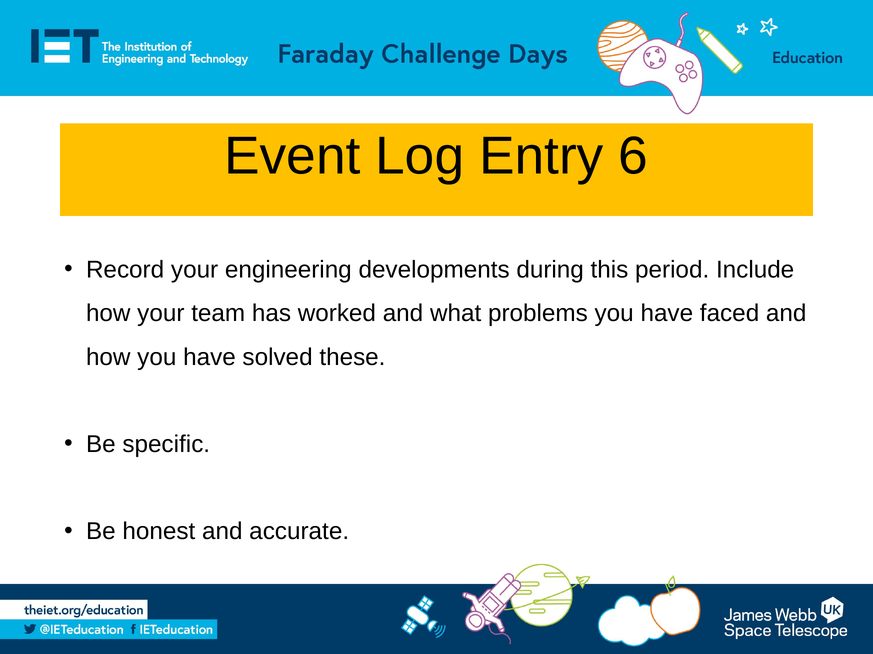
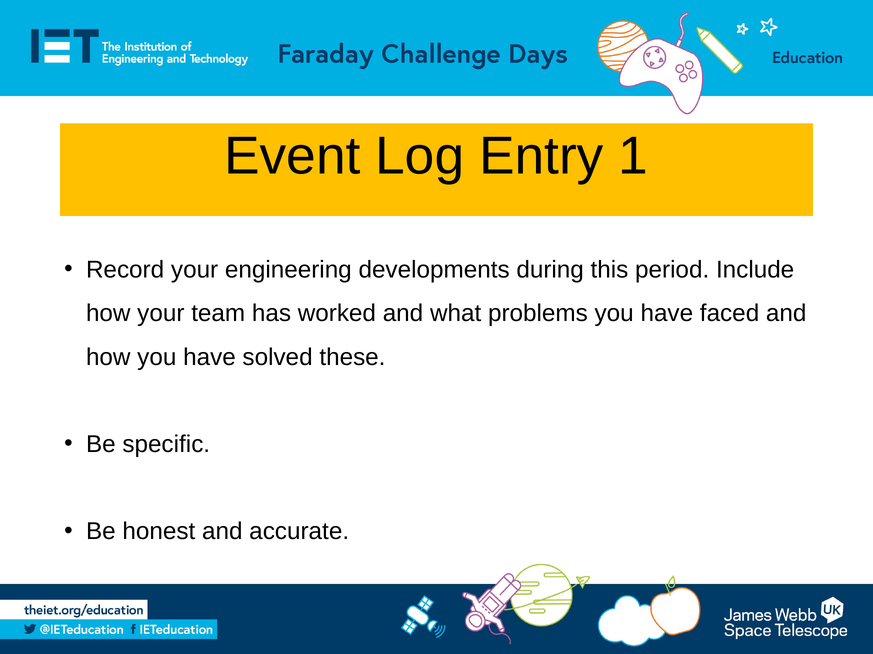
6: 6 -> 1
